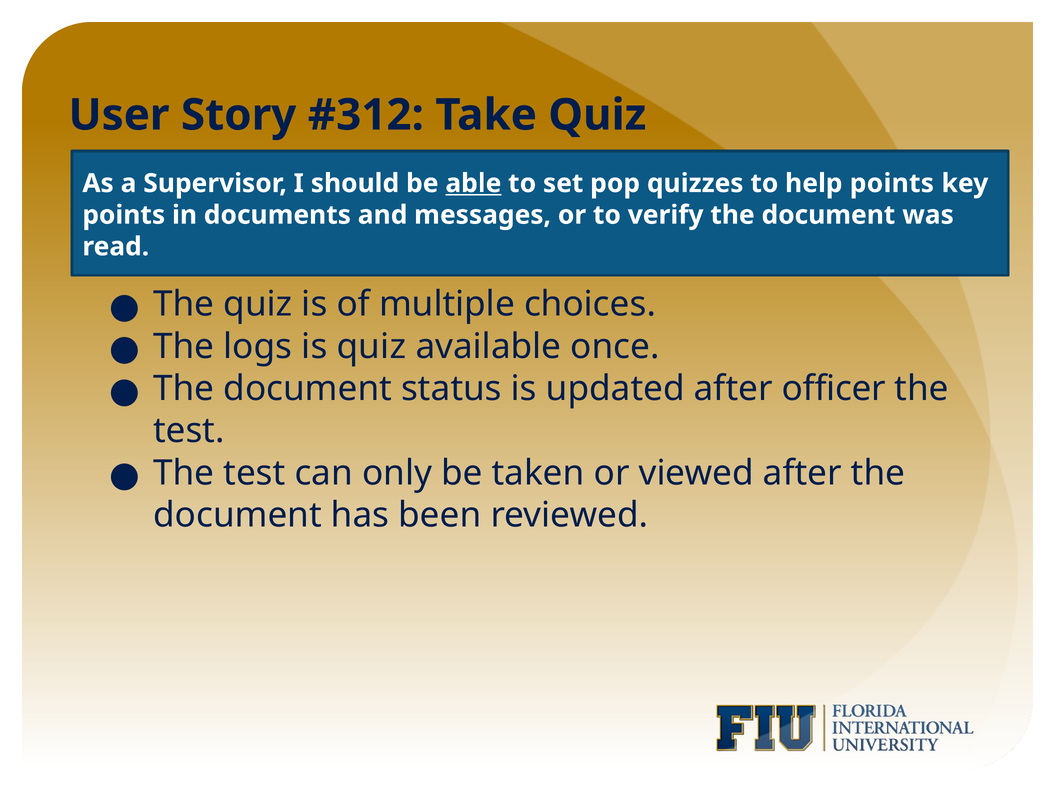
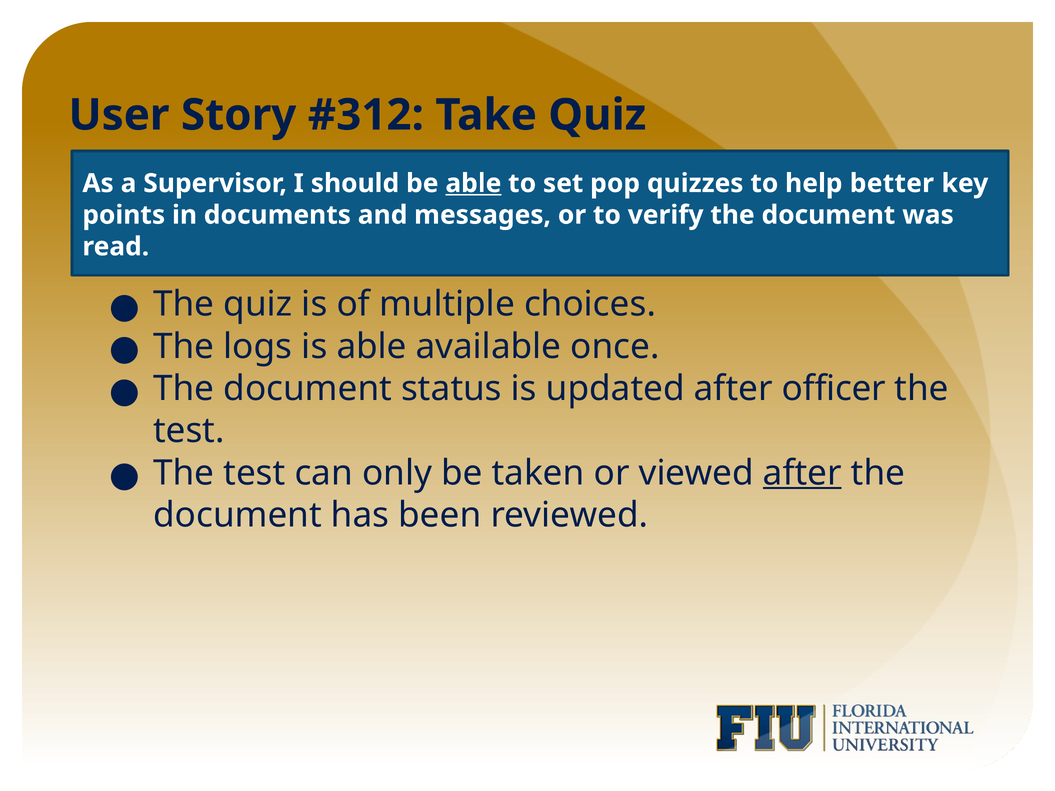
help points: points -> better
is quiz: quiz -> able
after at (802, 473) underline: none -> present
